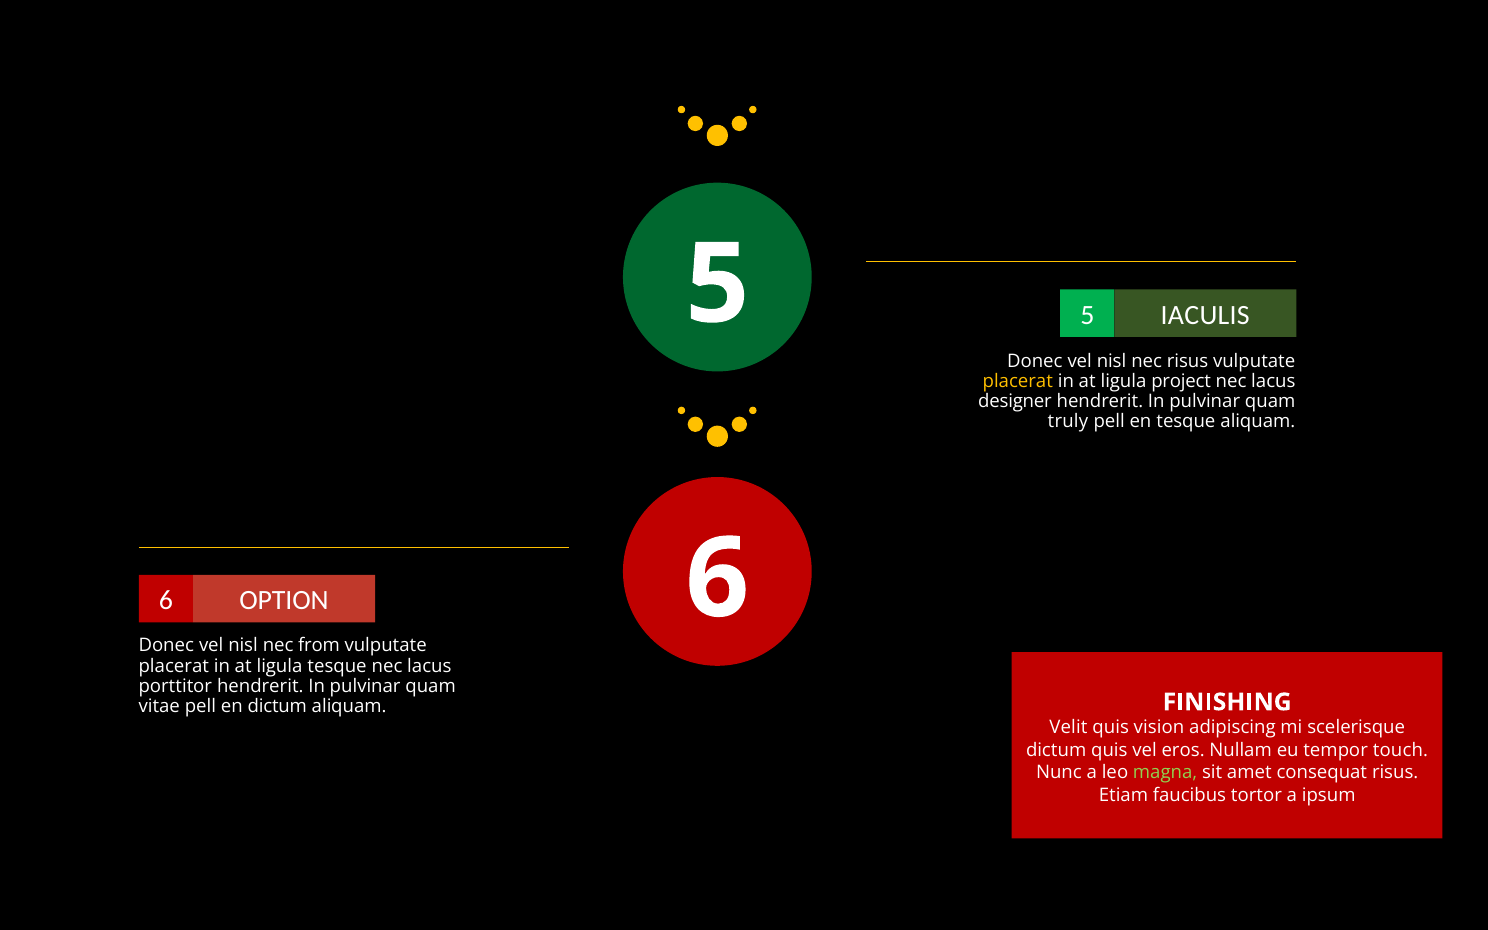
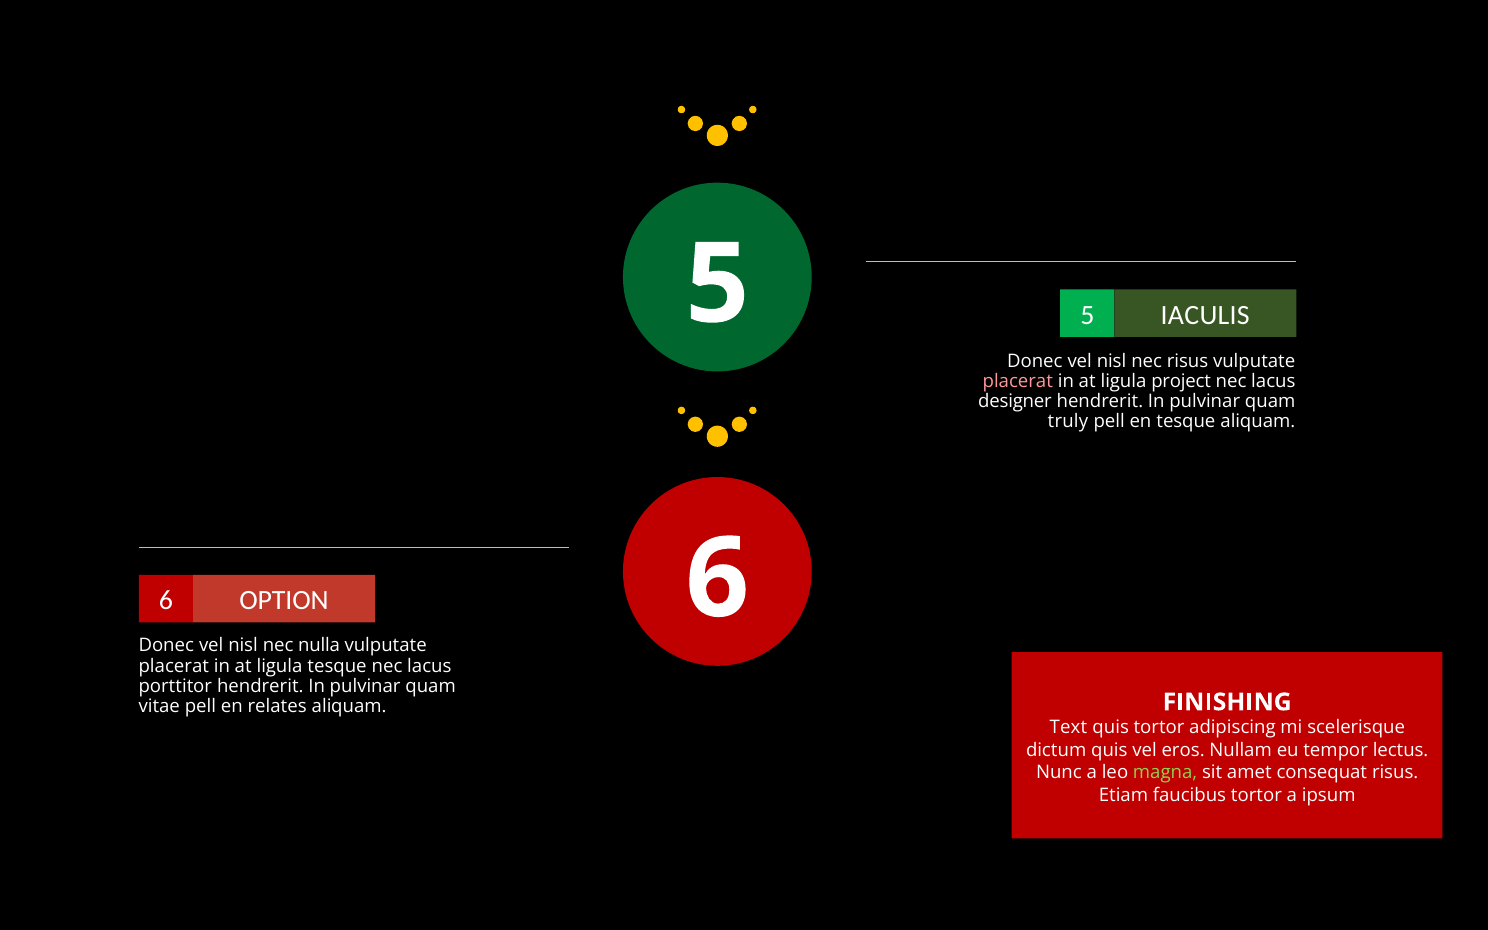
placerat at (1018, 381) colour: yellow -> pink
from: from -> nulla
en dictum: dictum -> relates
Velit: Velit -> Text
quis vision: vision -> tortor
touch: touch -> lectus
